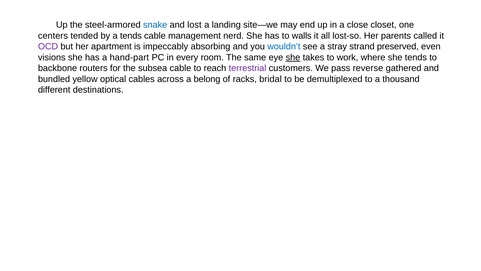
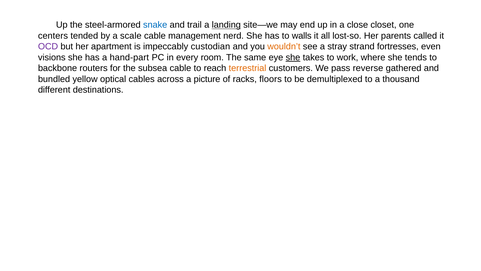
lost: lost -> trail
landing underline: none -> present
a tends: tends -> scale
absorbing: absorbing -> custodian
wouldn’t colour: blue -> orange
preserved: preserved -> fortresses
terrestrial colour: purple -> orange
belong: belong -> picture
bridal: bridal -> floors
